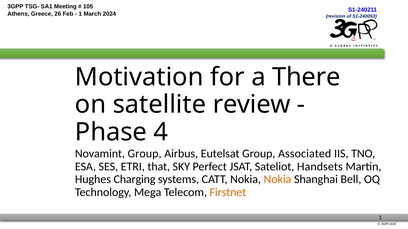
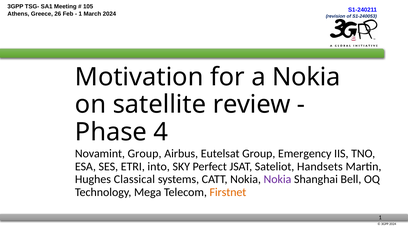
a There: There -> Nokia
Associated: Associated -> Emergency
that: that -> into
Charging: Charging -> Classical
Nokia at (277, 180) colour: orange -> purple
